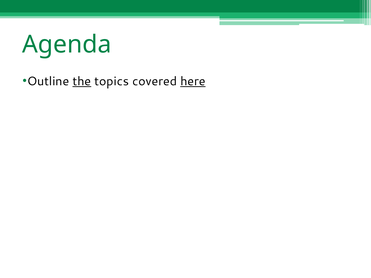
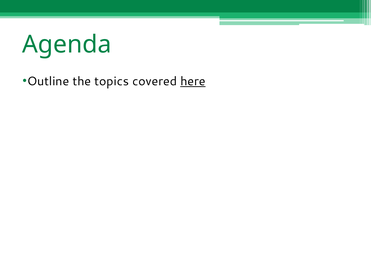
the underline: present -> none
